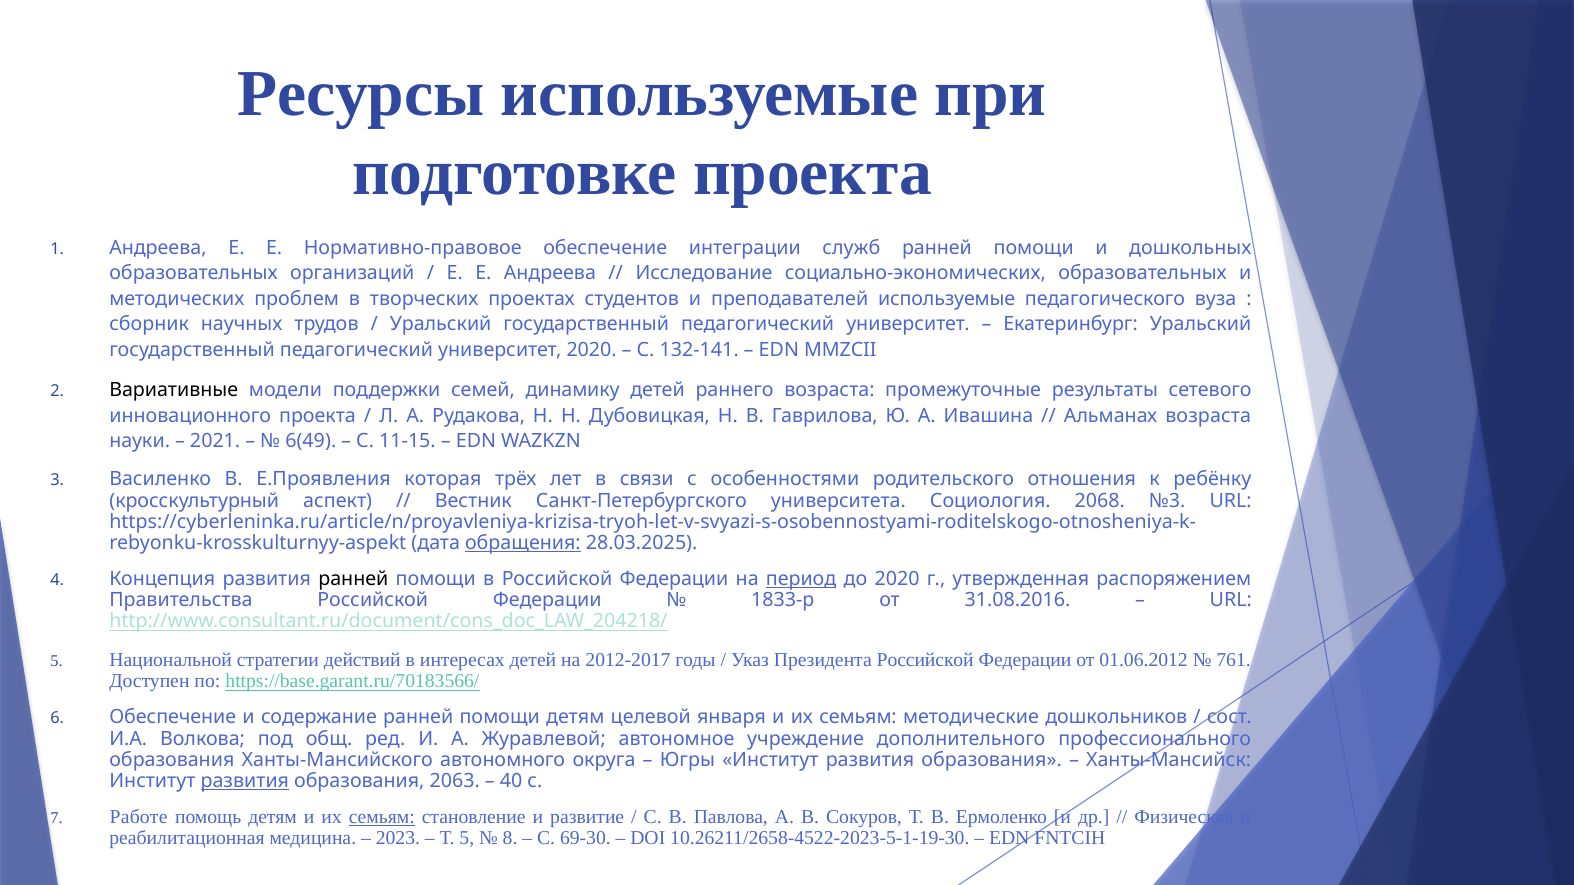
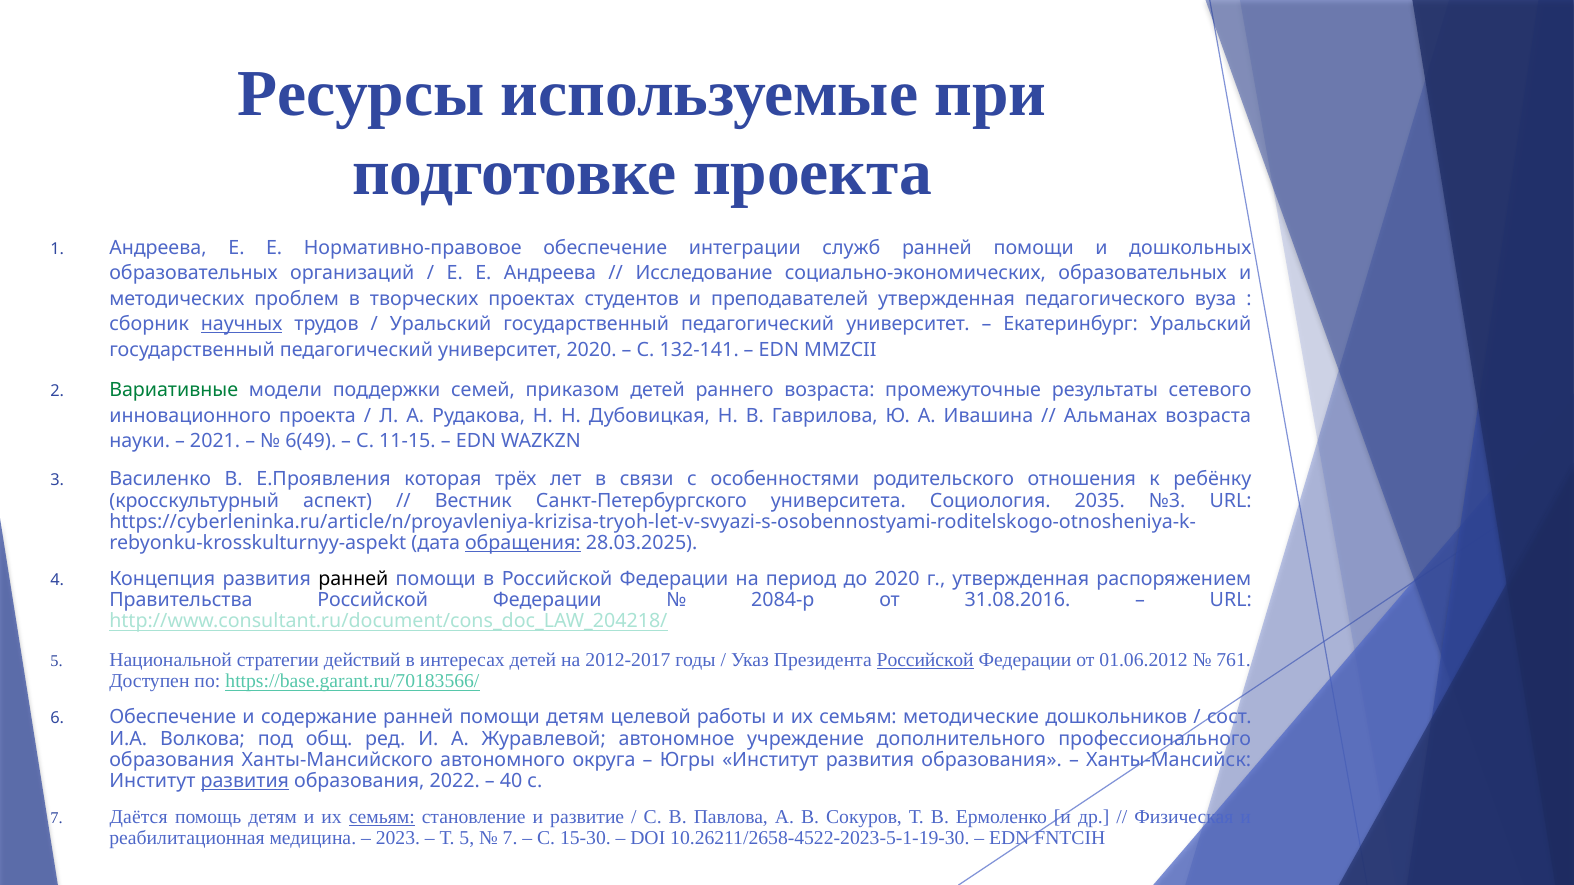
преподавателей используемые: используемые -> утвержденная
научных underline: none -> present
Вариативные colour: black -> green
динамику: динамику -> приказом
2068: 2068 -> 2035
период underline: present -> none
1833-р: 1833-р -> 2084-р
Российской at (925, 660) underline: none -> present
января: января -> работы
2063: 2063 -> 2022
Работе: Работе -> Даётся
8 at (510, 839): 8 -> 7
69-30: 69-30 -> 15-30
